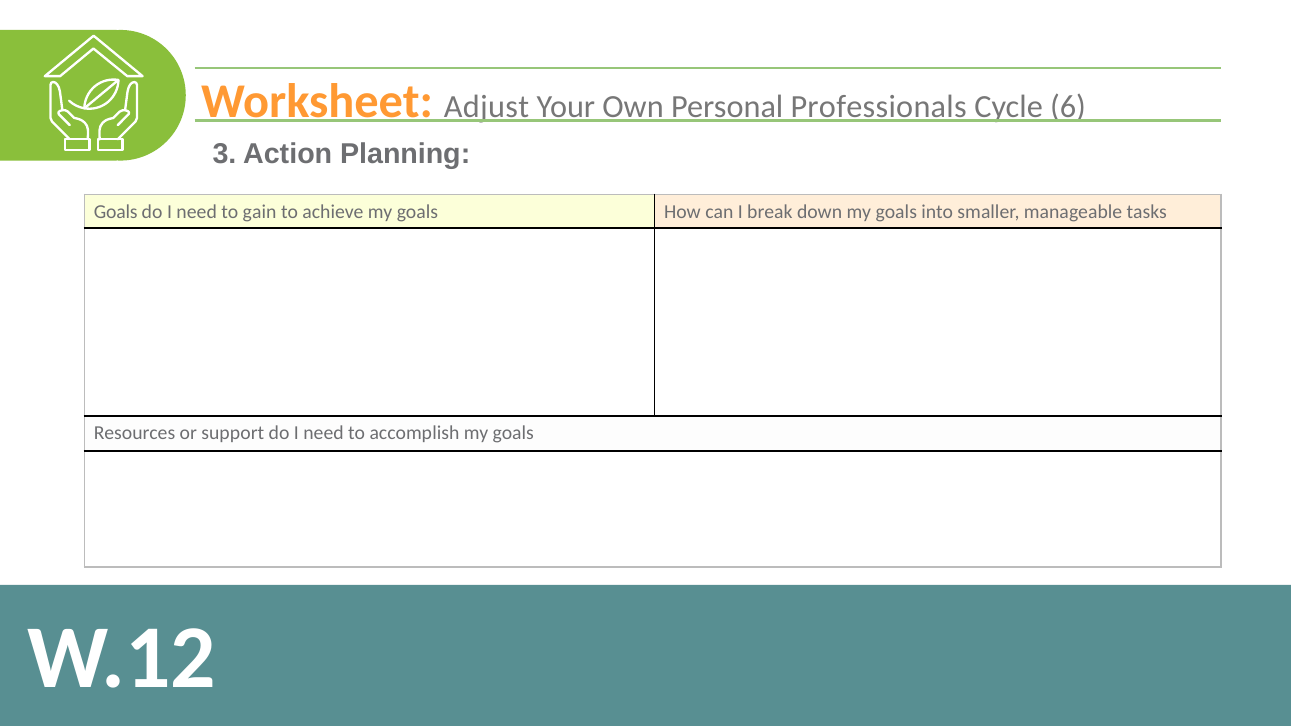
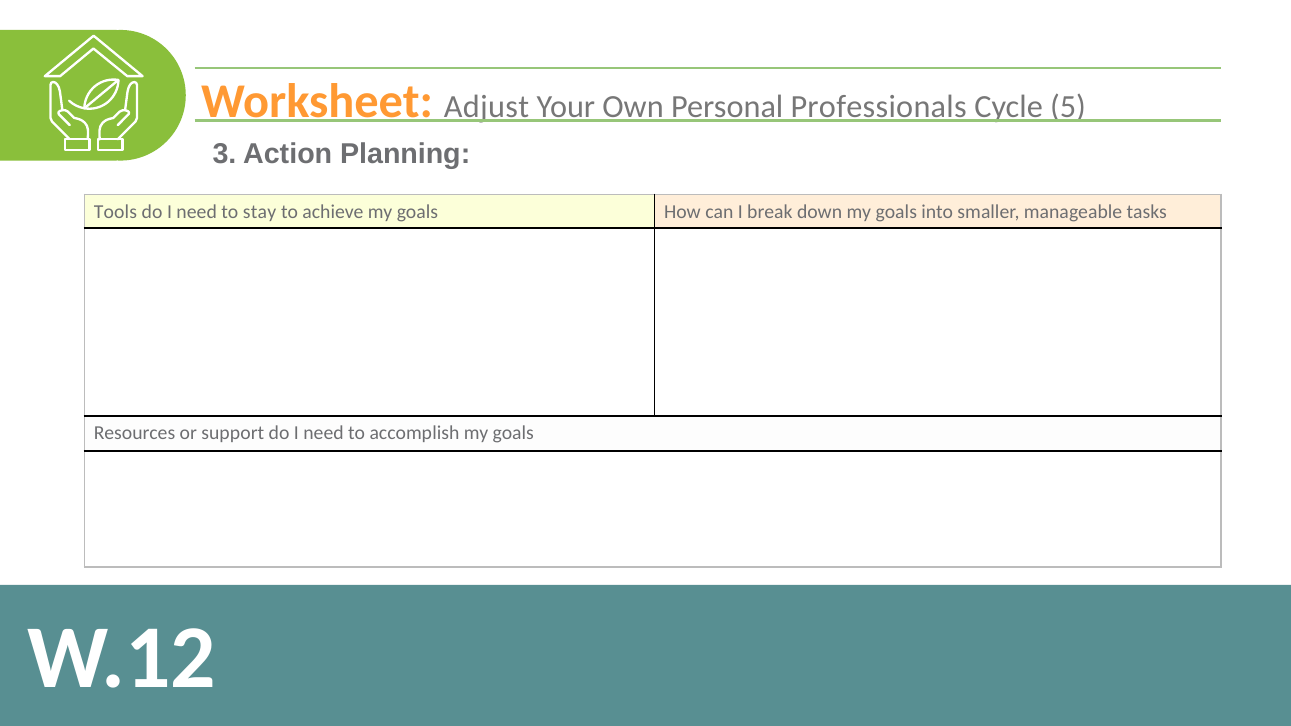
6: 6 -> 5
Goals at (116, 212): Goals -> Tools
gain: gain -> stay
